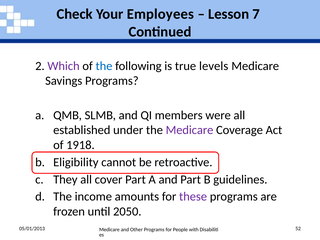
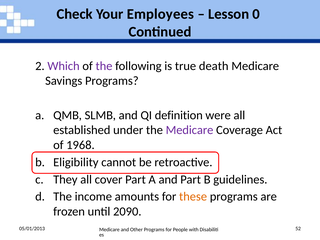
7: 7 -> 0
the at (104, 66) colour: blue -> purple
levels: levels -> death
members: members -> definition
1918: 1918 -> 1968
these colour: purple -> orange
2050: 2050 -> 2090
